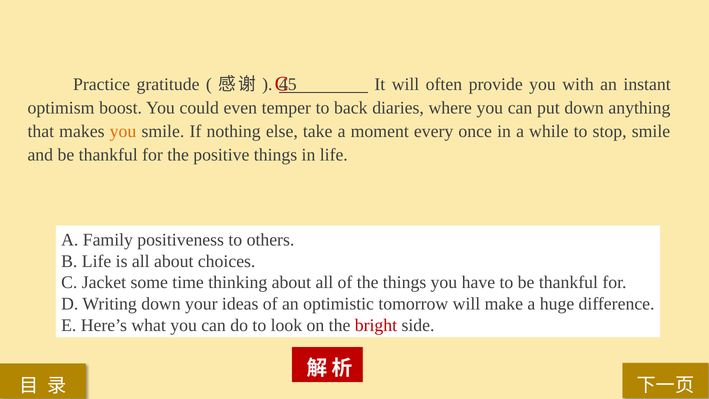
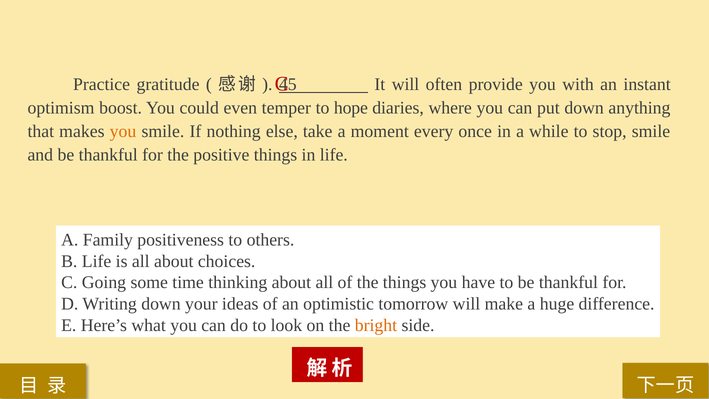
back: back -> hope
Jacket: Jacket -> Going
bright colour: red -> orange
